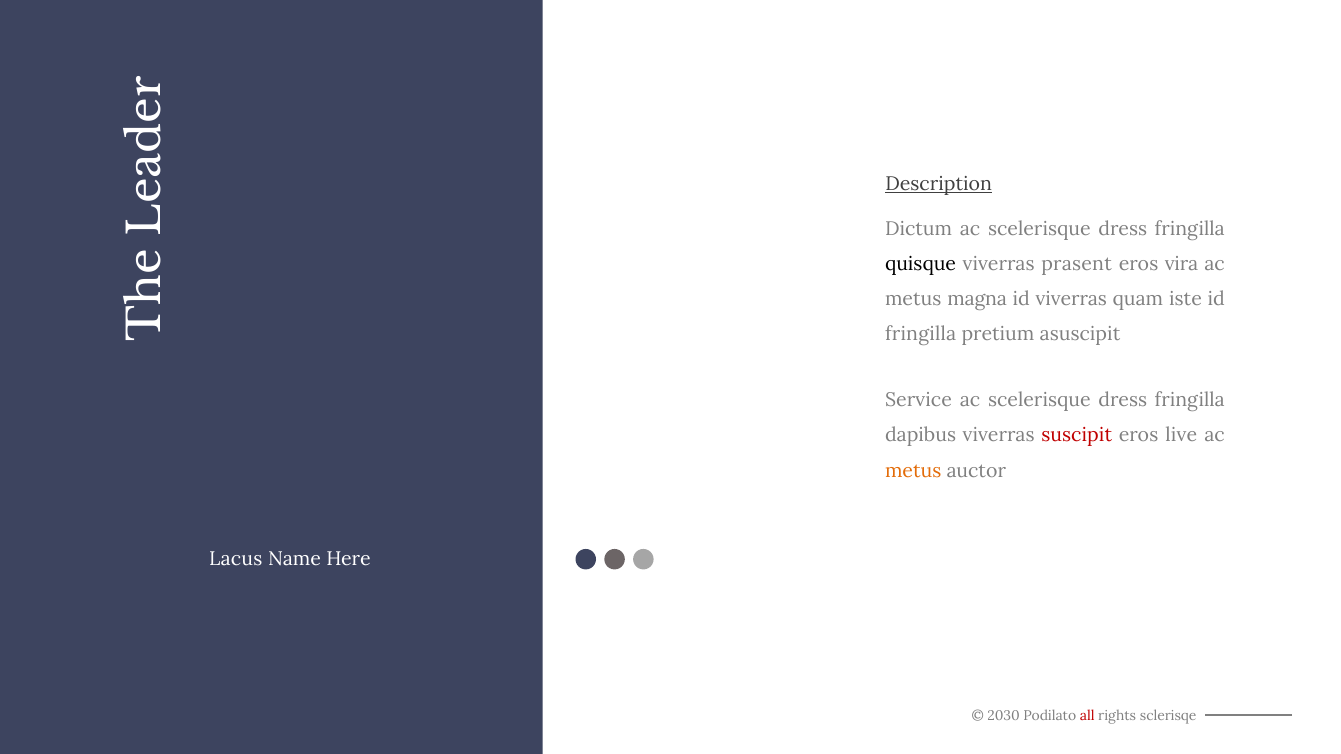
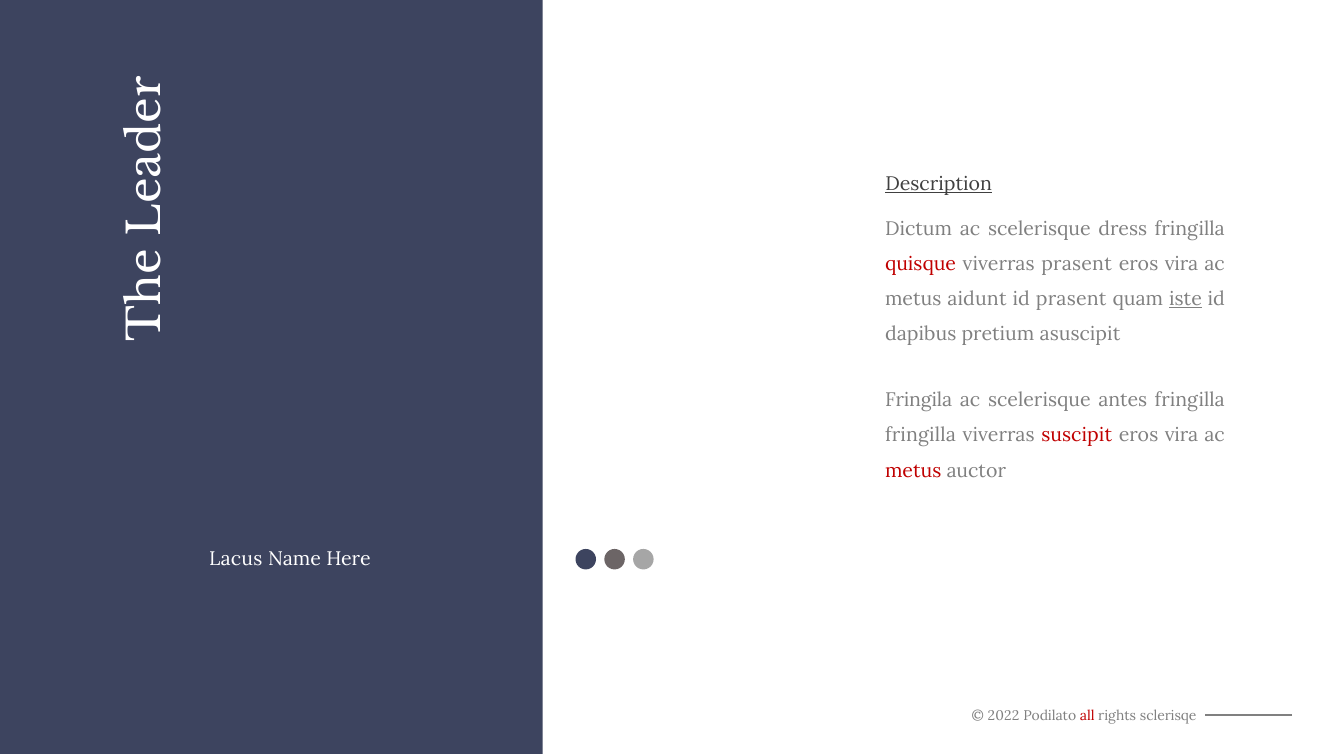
quisque colour: black -> red
magna: magna -> aidunt
id viverras: viverras -> prasent
iste underline: none -> present
fringilla at (921, 335): fringilla -> dapibus
Service: Service -> Fringila
dress at (1123, 400): dress -> antes
dapibus at (921, 436): dapibus -> fringilla
live at (1181, 436): live -> vira
metus at (913, 471) colour: orange -> red
2030: 2030 -> 2022
